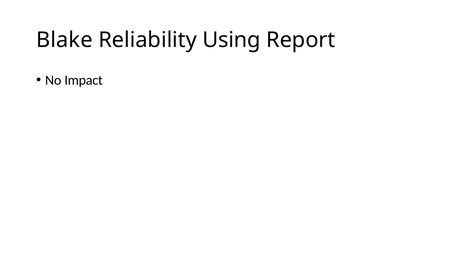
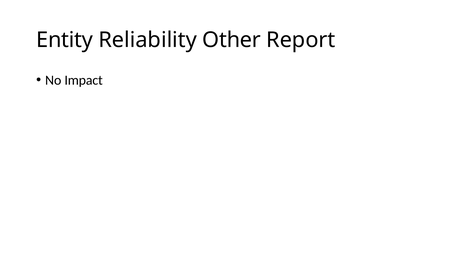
Blake: Blake -> Entity
Using: Using -> Other
